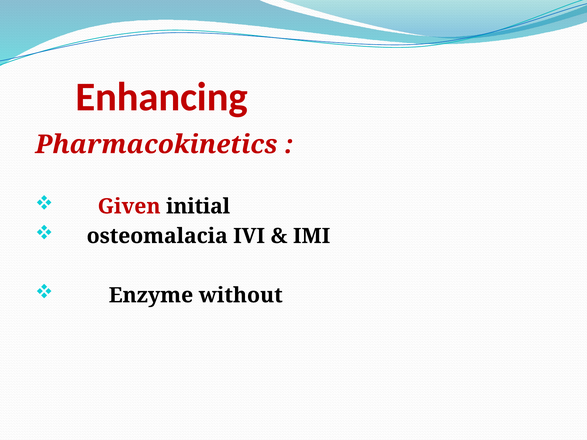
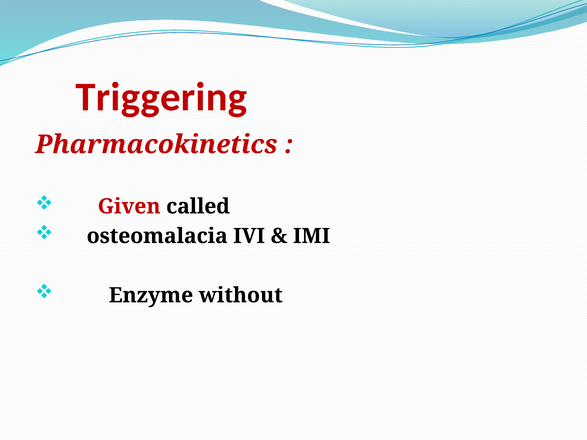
Enhancing: Enhancing -> Triggering
initial: initial -> called
